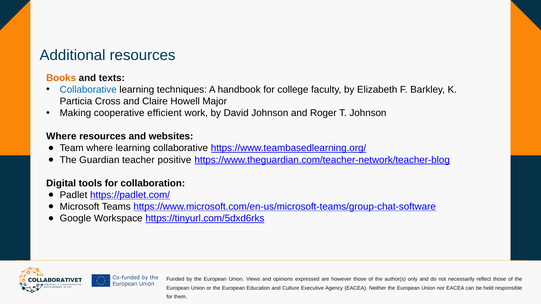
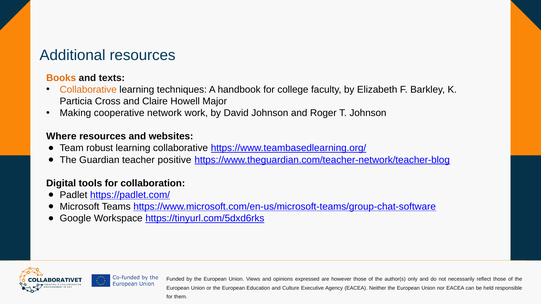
Collaborative at (88, 90) colour: blue -> orange
efficient: efficient -> network
Team where: where -> robust
